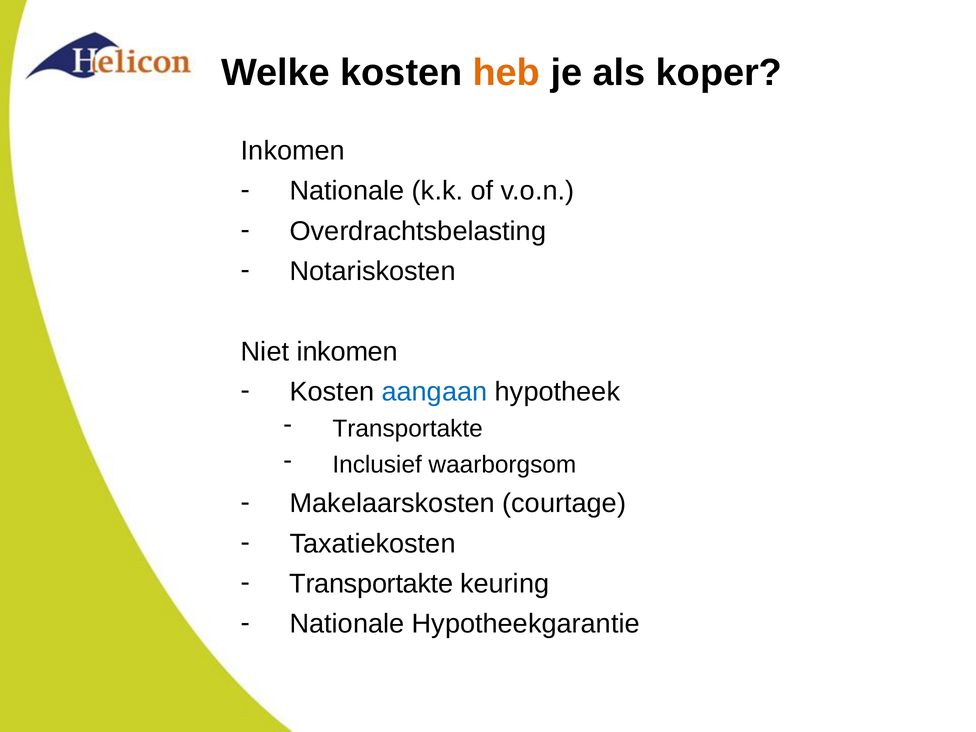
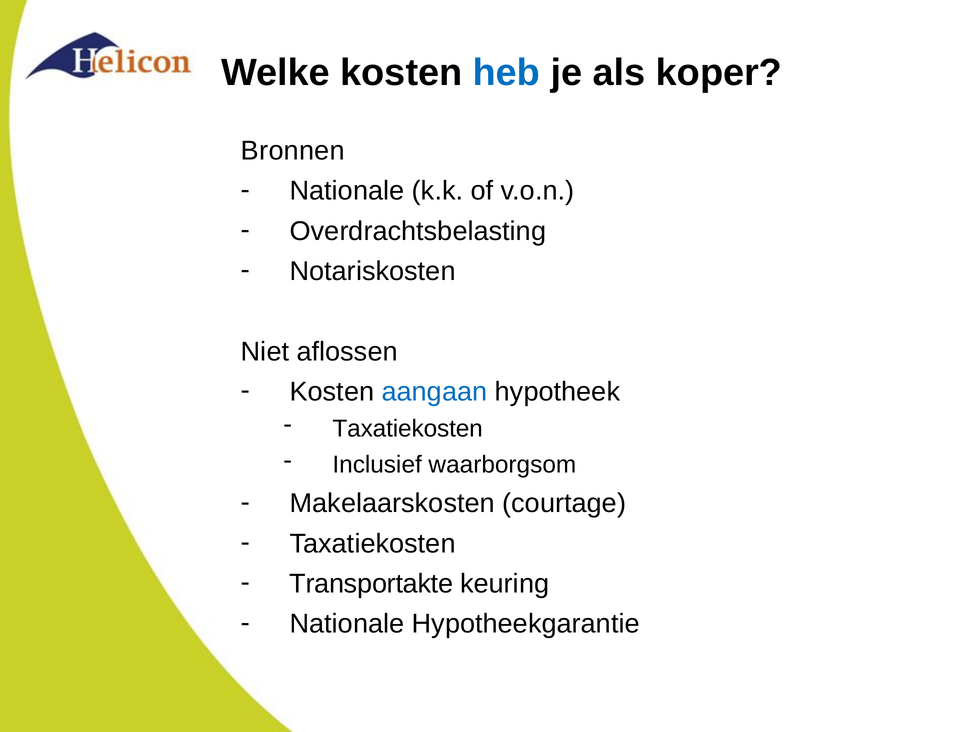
heb colour: orange -> blue
Inkomen at (293, 151): Inkomen -> Bronnen
Niet inkomen: inkomen -> aflossen
Transportakte at (408, 429): Transportakte -> Taxatiekosten
